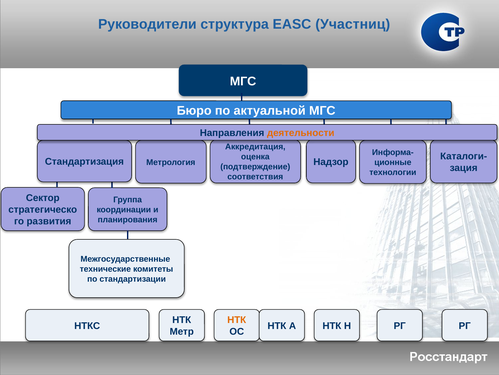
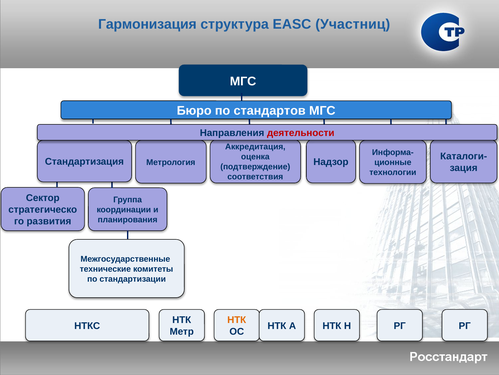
Руководители: Руководители -> Гармонизация
актуальной: актуальной -> стандартов
деятельности colour: orange -> red
